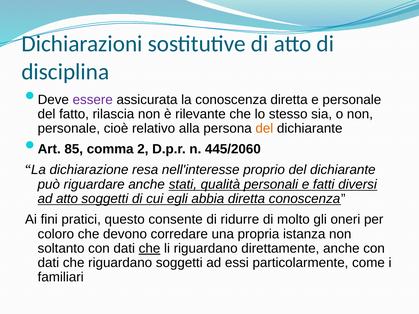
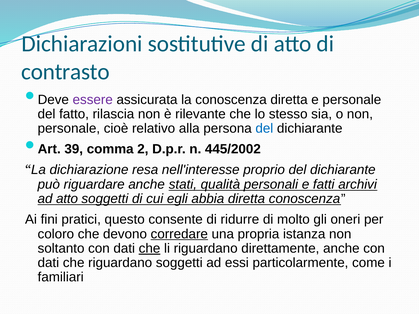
disciplina: disciplina -> contrasto
del at (264, 129) colour: orange -> blue
85: 85 -> 39
445/2060: 445/2060 -> 445/2002
diversi: diversi -> archivi
corredare underline: none -> present
